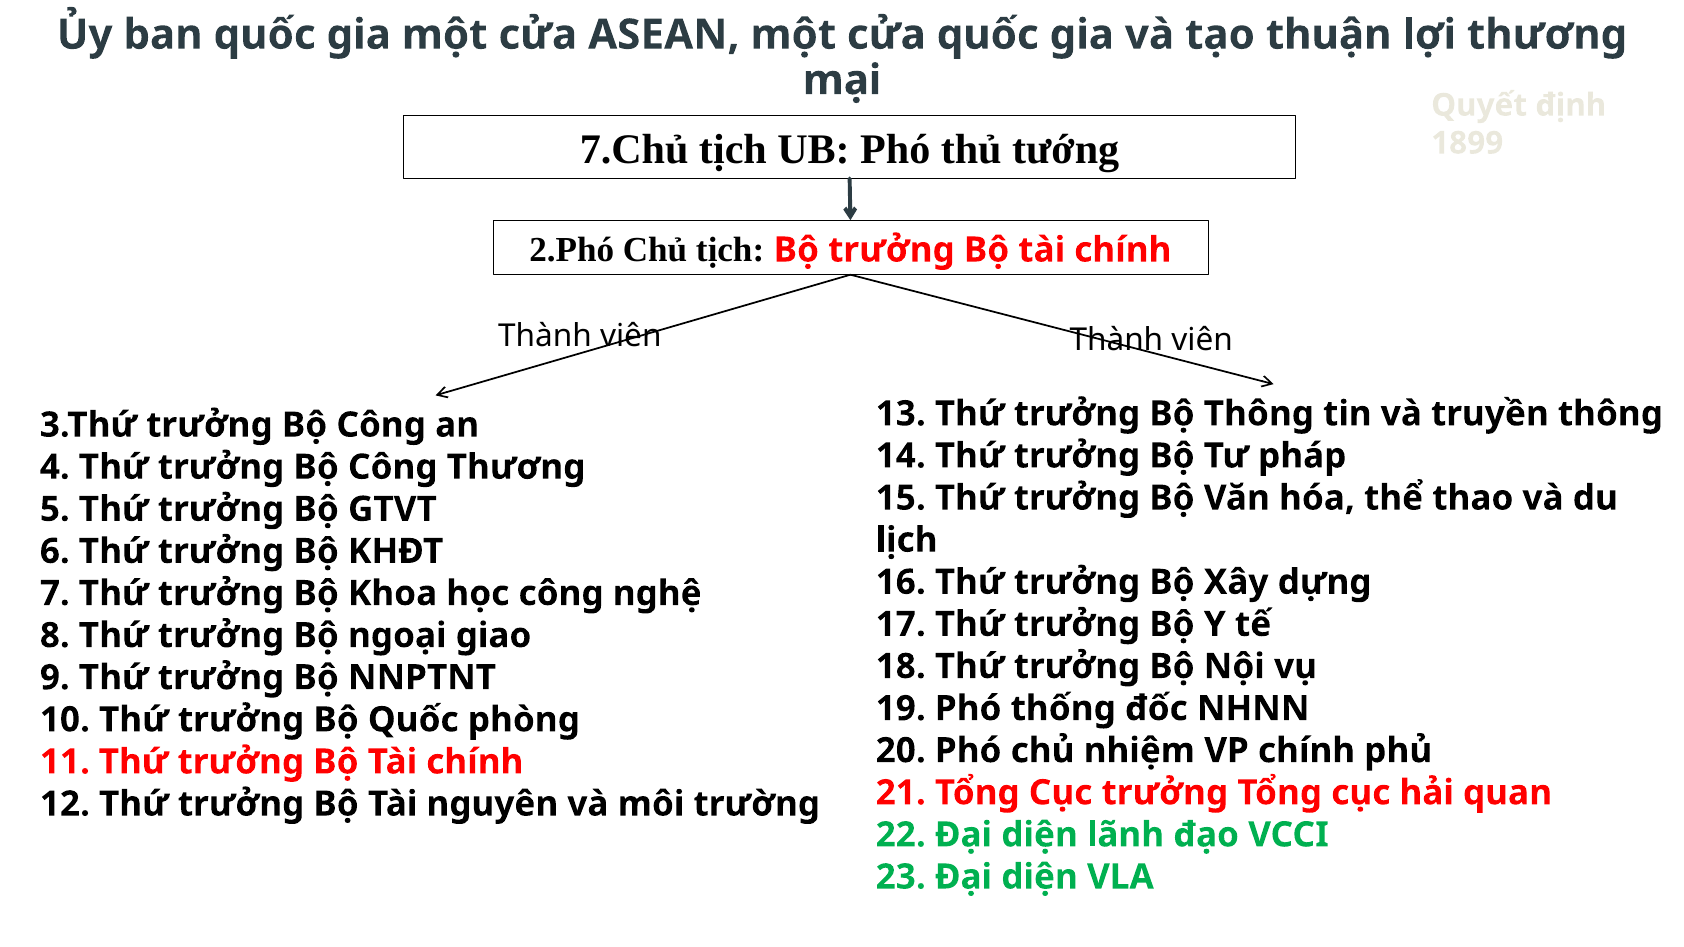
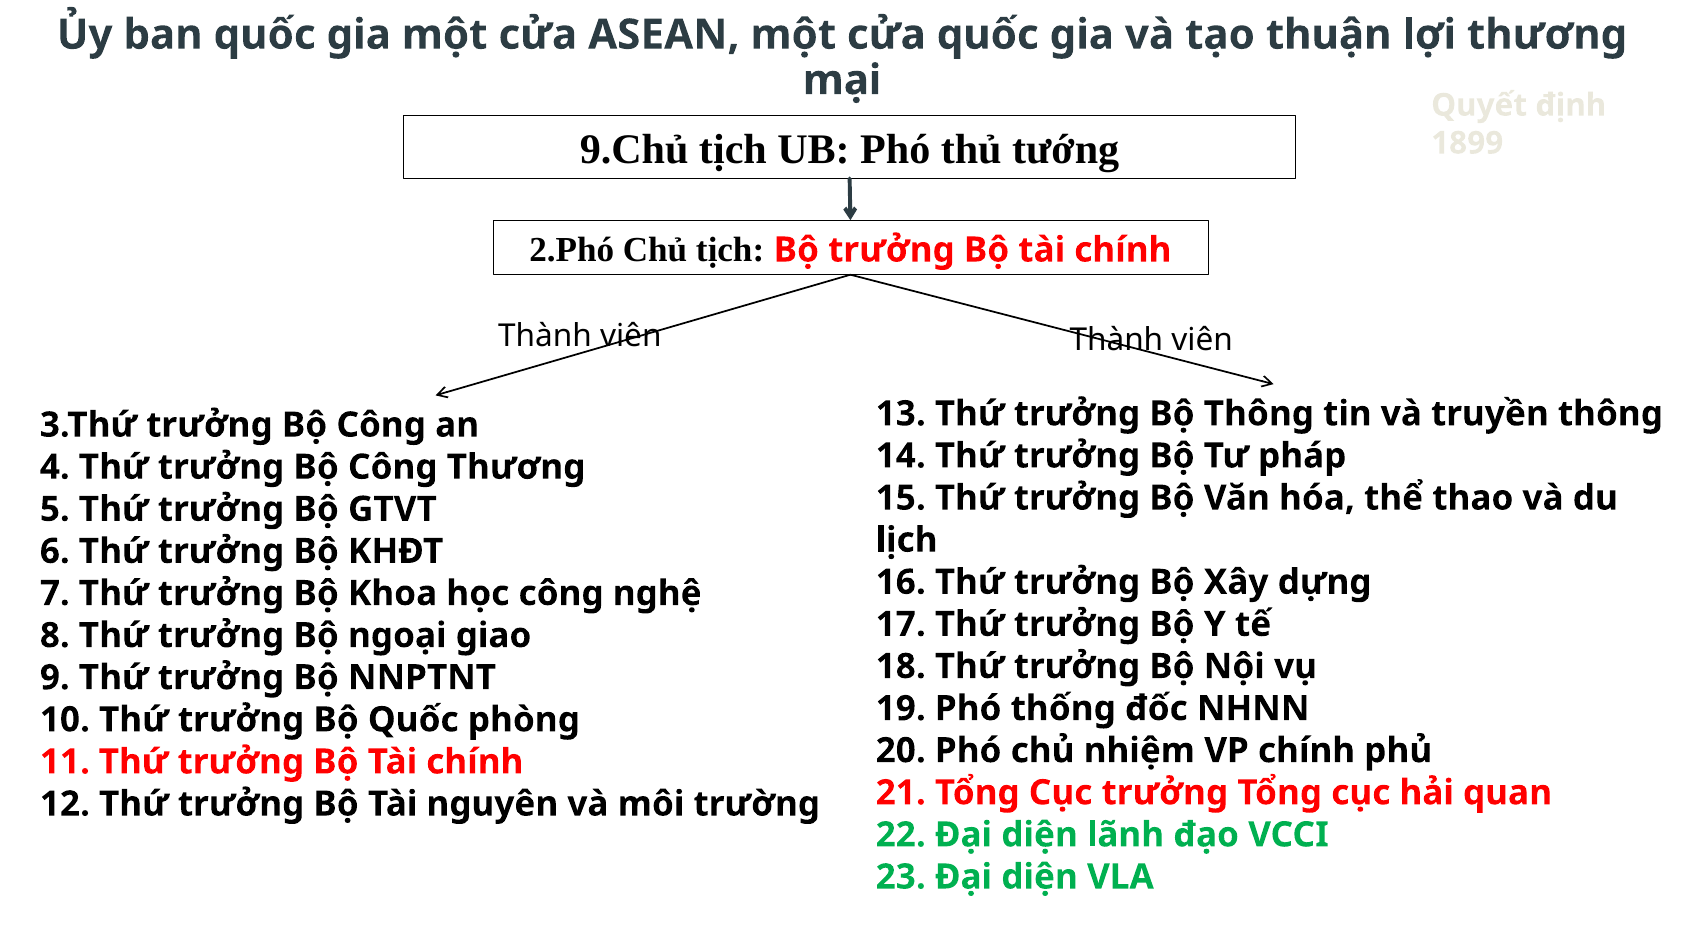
7.Chủ: 7.Chủ -> 9.Chủ
